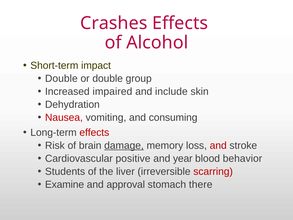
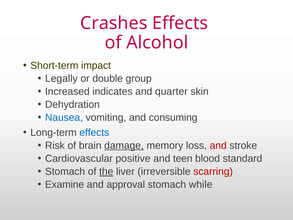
Double at (61, 78): Double -> Legally
impaired: impaired -> indicates
include: include -> quarter
Nausea colour: red -> blue
effects at (94, 132) colour: red -> blue
year: year -> teen
behavior: behavior -> standard
Students at (65, 171): Students -> Stomach
the underline: none -> present
there: there -> while
